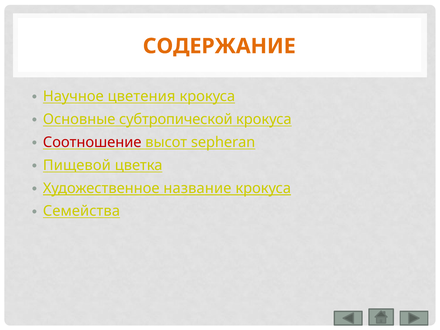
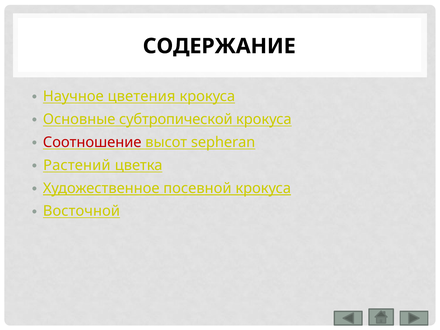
СОДЕРЖАНИЕ colour: orange -> black
Пищевой: Пищевой -> Растений
название: название -> посевной
Семейства: Семейства -> Восточной
